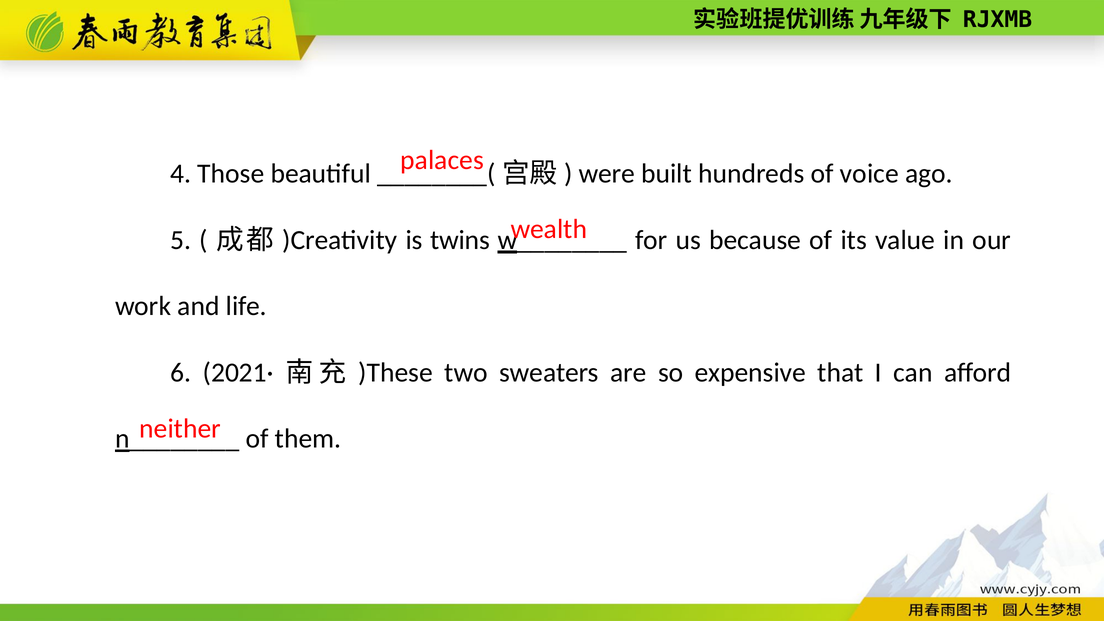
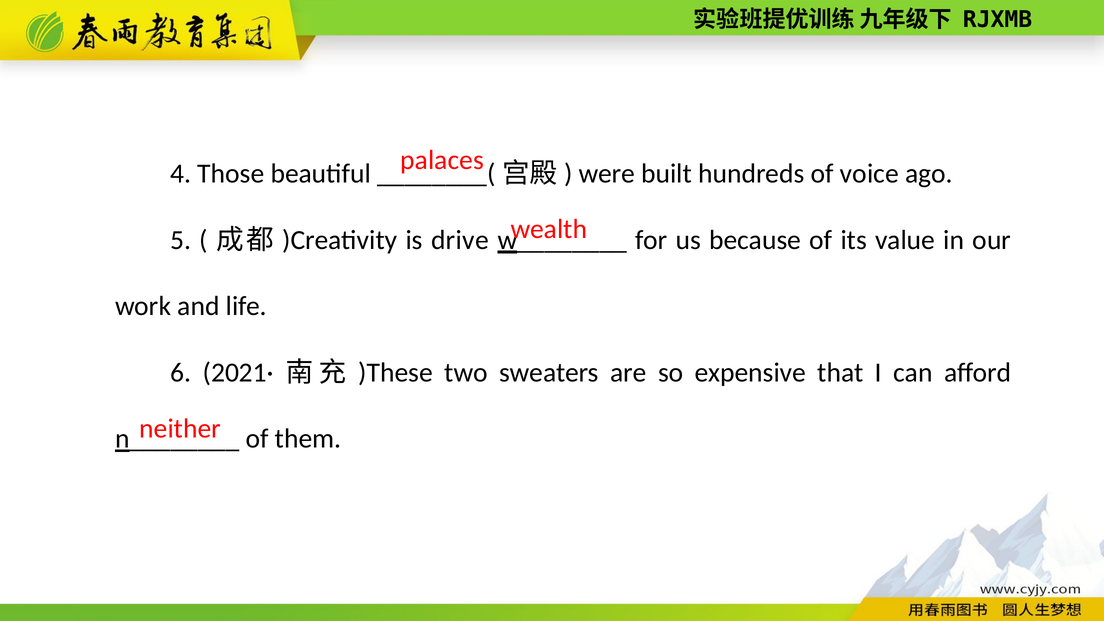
twins: twins -> drive
